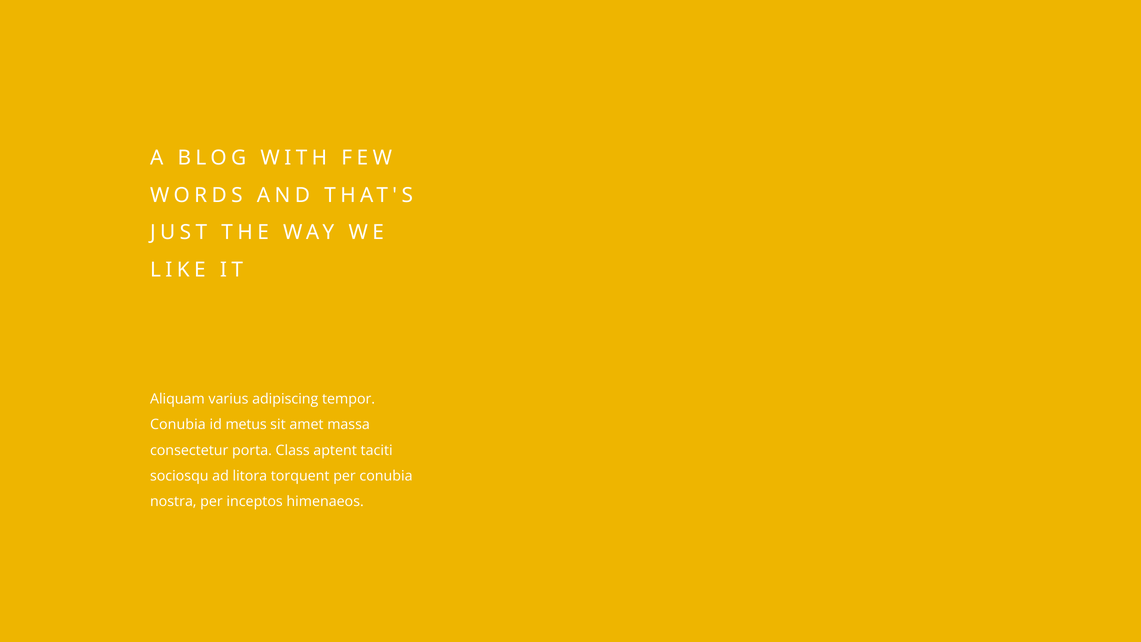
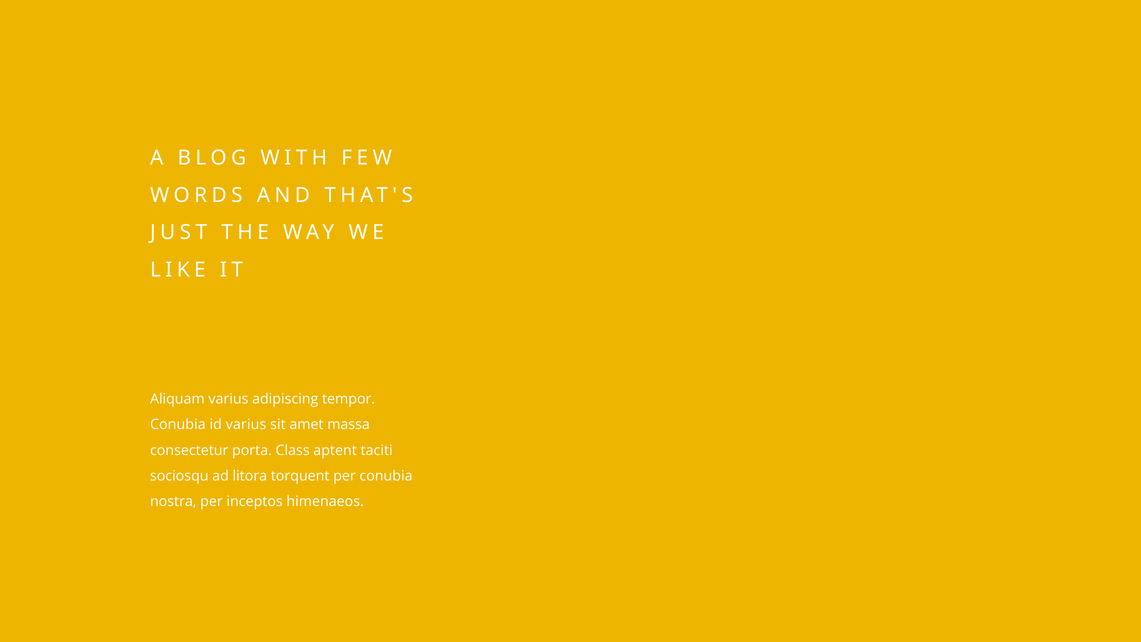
id metus: metus -> varius
